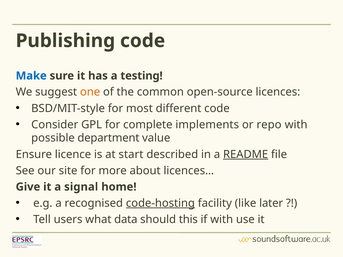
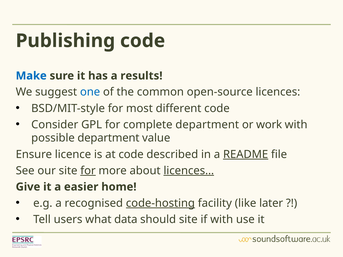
testing: testing -> results
one colour: orange -> blue
complete implements: implements -> department
repo: repo -> work
at start: start -> code
for at (88, 171) underline: none -> present
licences… underline: none -> present
signal: signal -> easier
should this: this -> site
